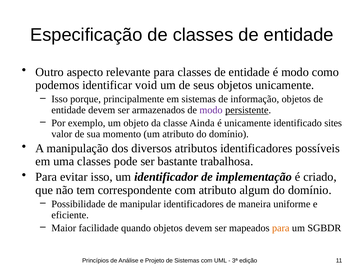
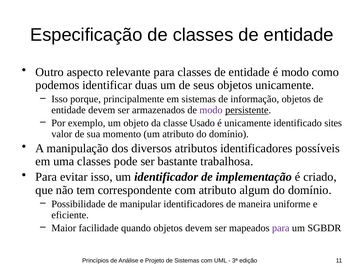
void: void -> duas
Ainda: Ainda -> Usado
para at (281, 228) colour: orange -> purple
